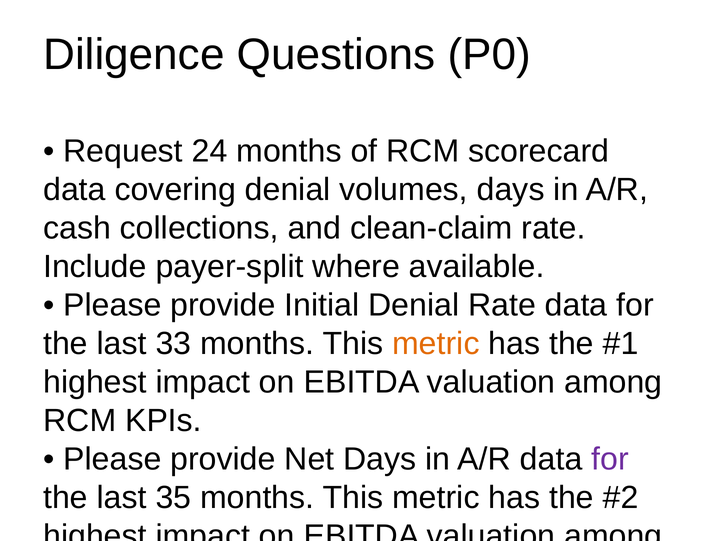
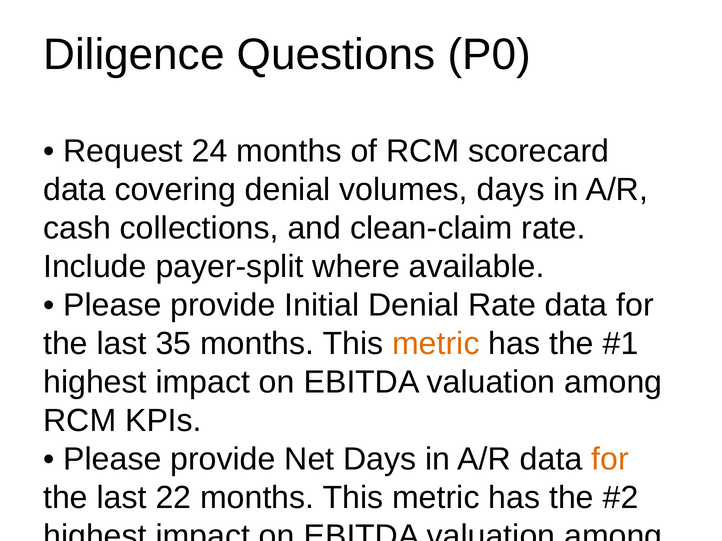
33: 33 -> 35
for at (610, 460) colour: purple -> orange
35: 35 -> 22
